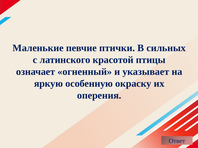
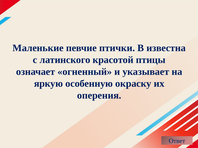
сильных: сильных -> известна
